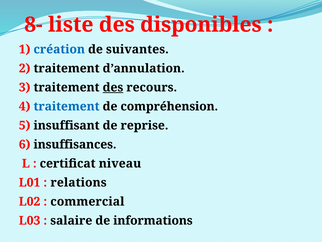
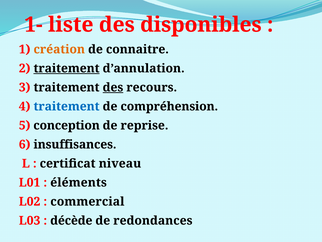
8-: 8- -> 1-
création colour: blue -> orange
suivantes: suivantes -> connaitre
traitement at (67, 68) underline: none -> present
insuffisant: insuffisant -> conception
relations: relations -> éléments
salaire: salaire -> décède
informations: informations -> redondances
